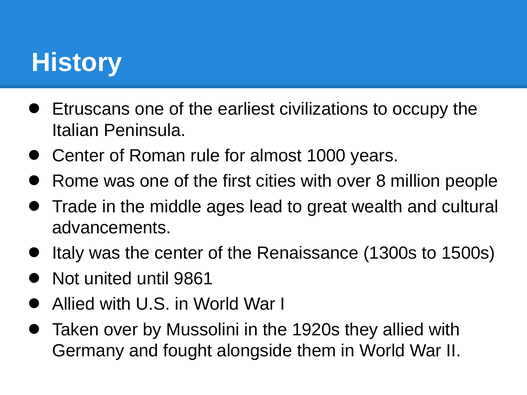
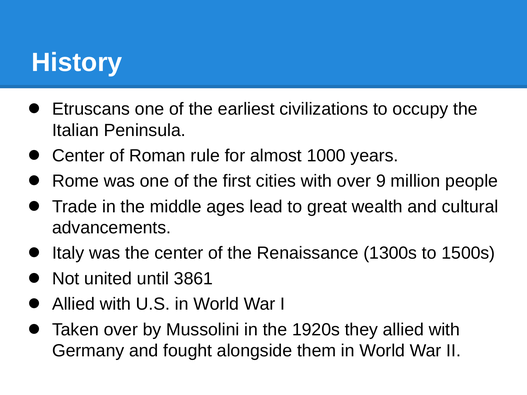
8: 8 -> 9
9861: 9861 -> 3861
